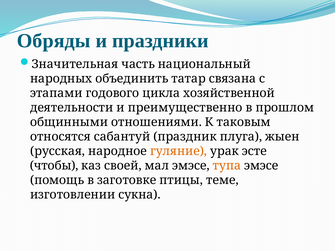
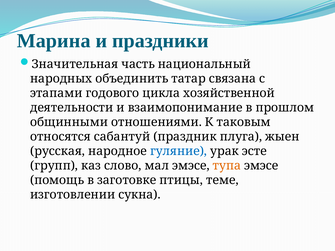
Обряды: Обряды -> Марина
преимущественно: преимущественно -> взаимопонимание
гуляние colour: orange -> blue
чтобы: чтобы -> групп
своей: своей -> слово
